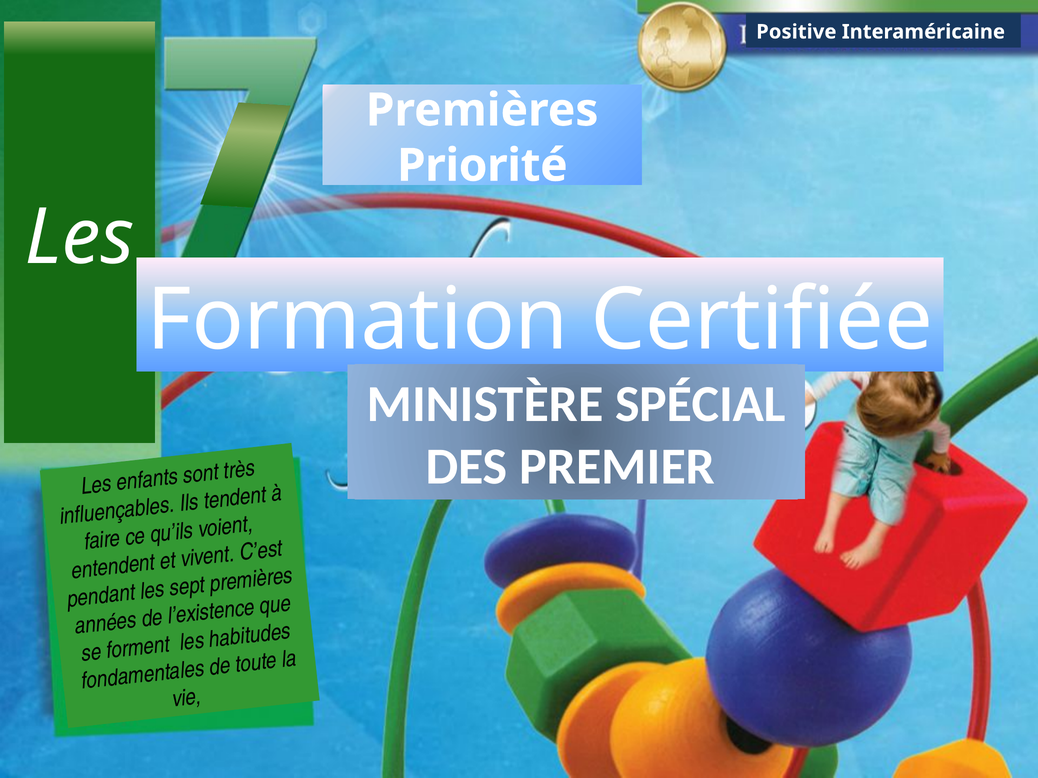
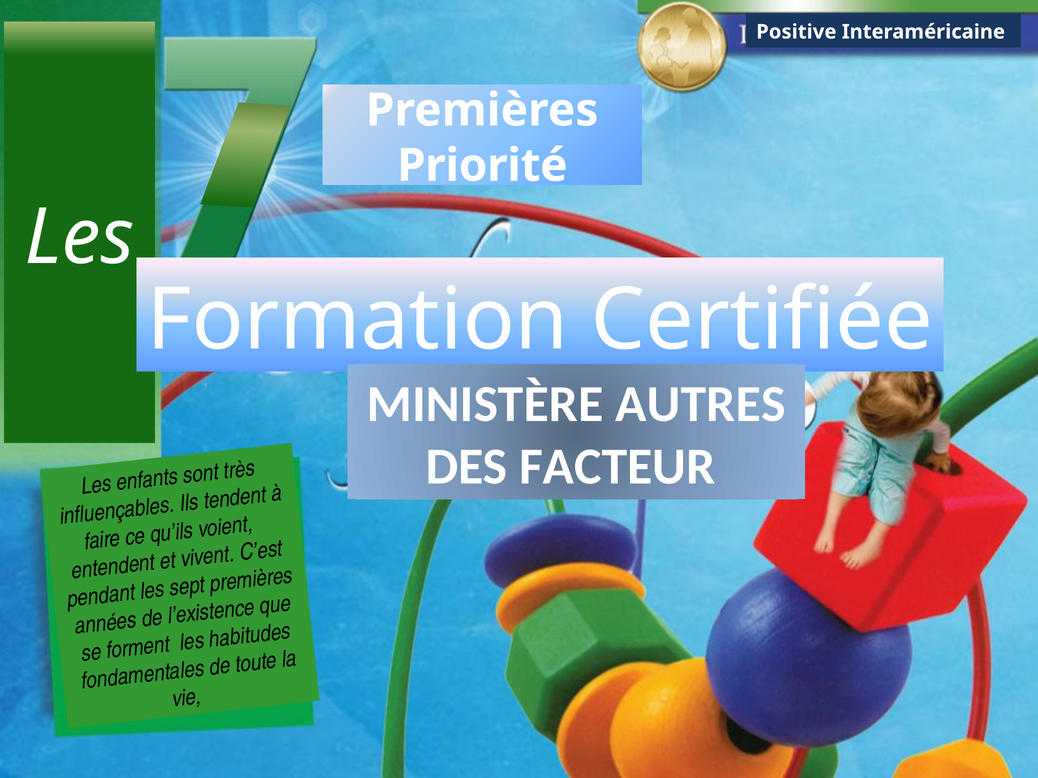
SPÉCIAL: SPÉCIAL -> AUTRES
PREMIER: PREMIER -> FACTEUR
